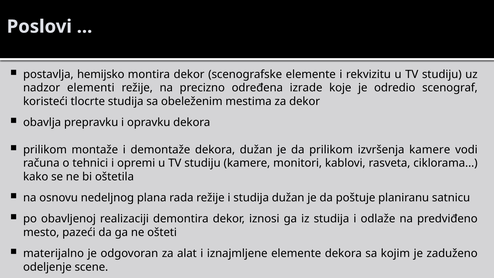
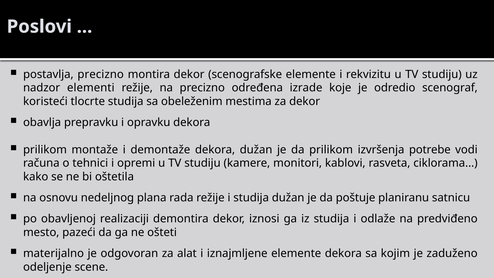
postavlja hemijsko: hemijsko -> precizno
izvršenja kamere: kamere -> potrebe
